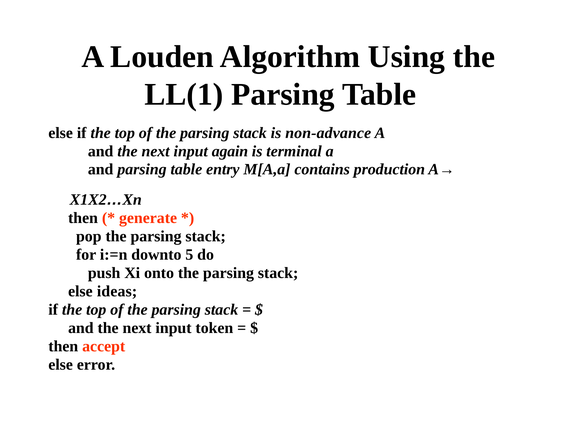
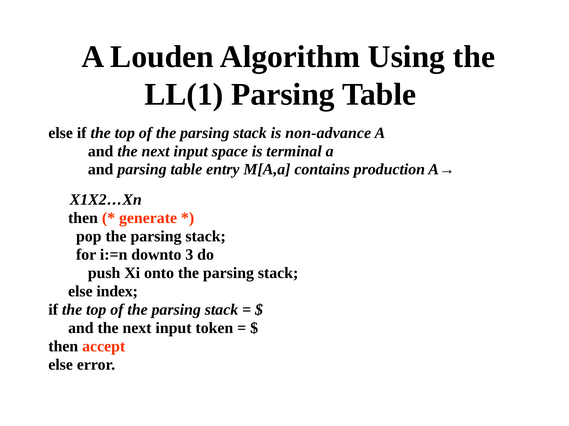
again: again -> space
5: 5 -> 3
ideas: ideas -> index
